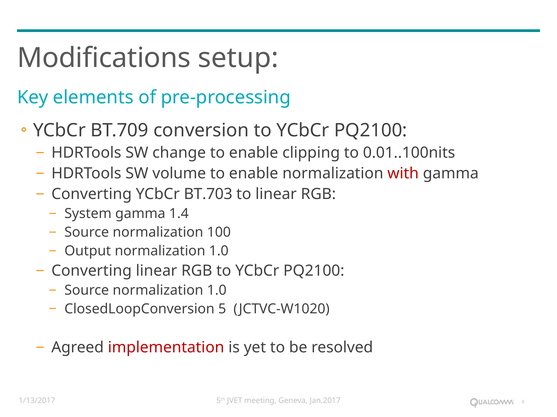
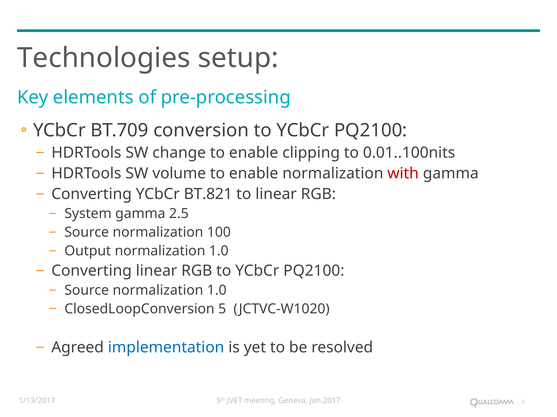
Modifications: Modifications -> Technologies
BT.703: BT.703 -> BT.821
1.4: 1.4 -> 2.5
implementation colour: red -> blue
